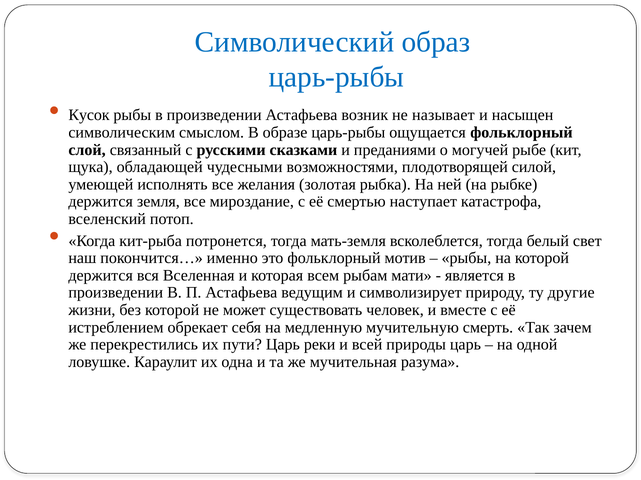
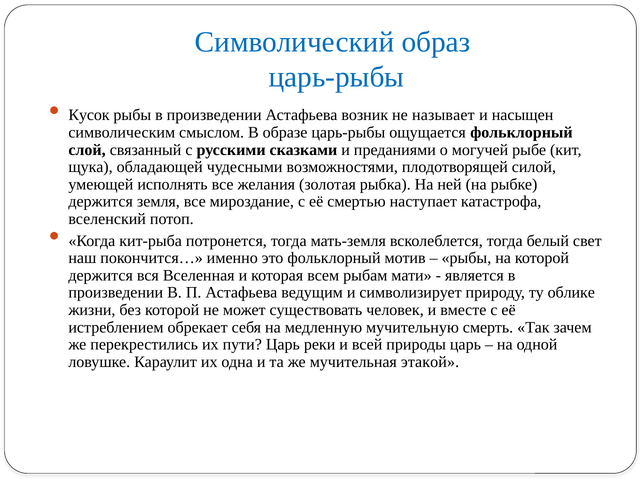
другие: другие -> облике
разума: разума -> этакой
